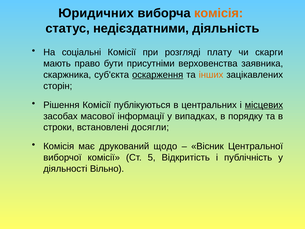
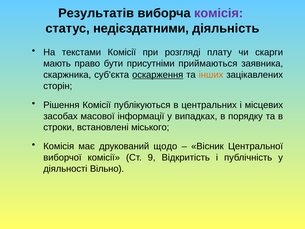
Юридичних: Юридичних -> Результатів
комісія at (219, 13) colour: orange -> purple
соціальні: соціальні -> текстами
верховенства: верховенства -> приймаються
місцевих underline: present -> none
досягли: досягли -> міського
5: 5 -> 9
